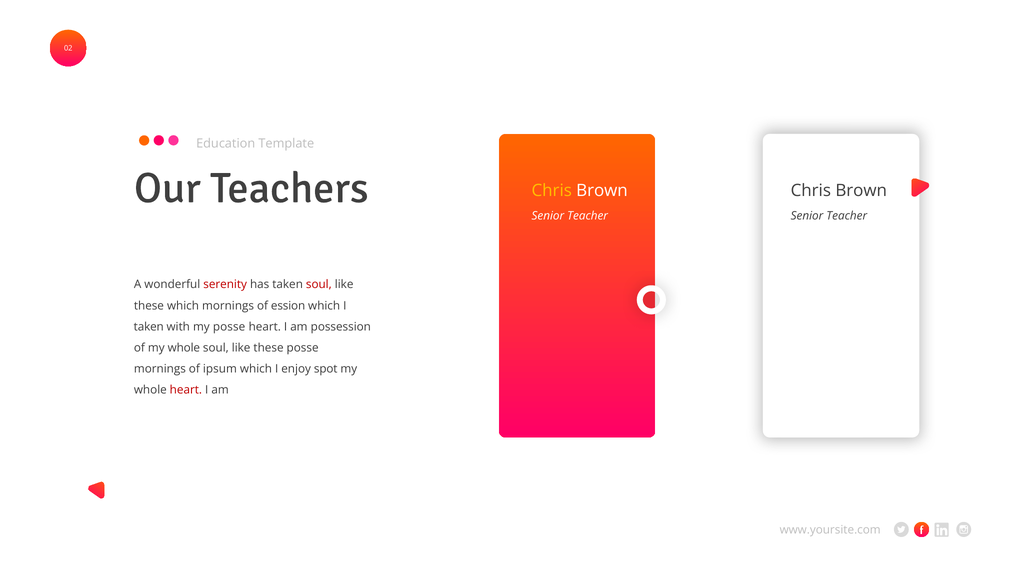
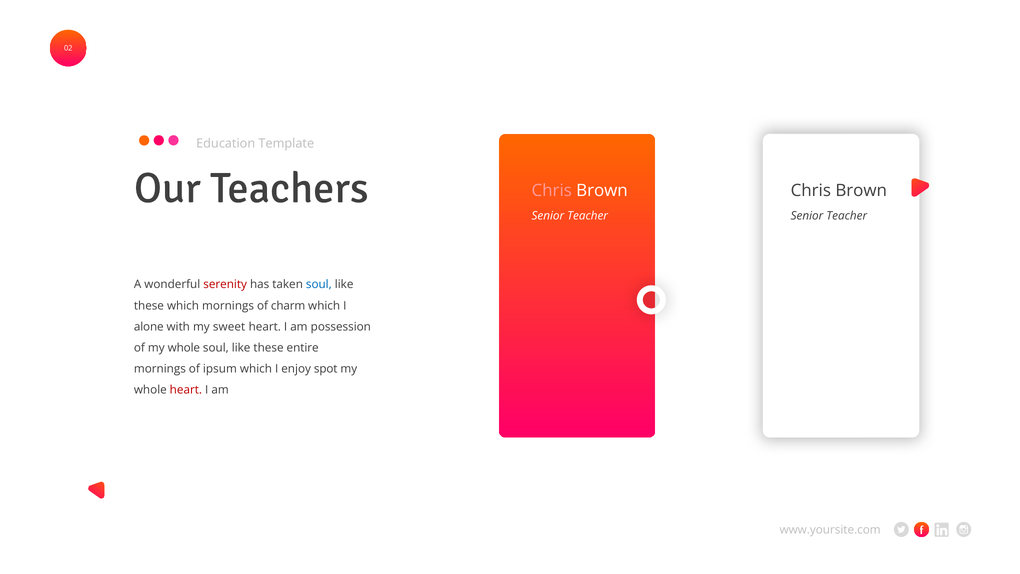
Chris at (552, 191) colour: yellow -> pink
soul at (319, 284) colour: red -> blue
ession: ession -> charm
taken at (149, 327): taken -> alone
my posse: posse -> sweet
these posse: posse -> entire
